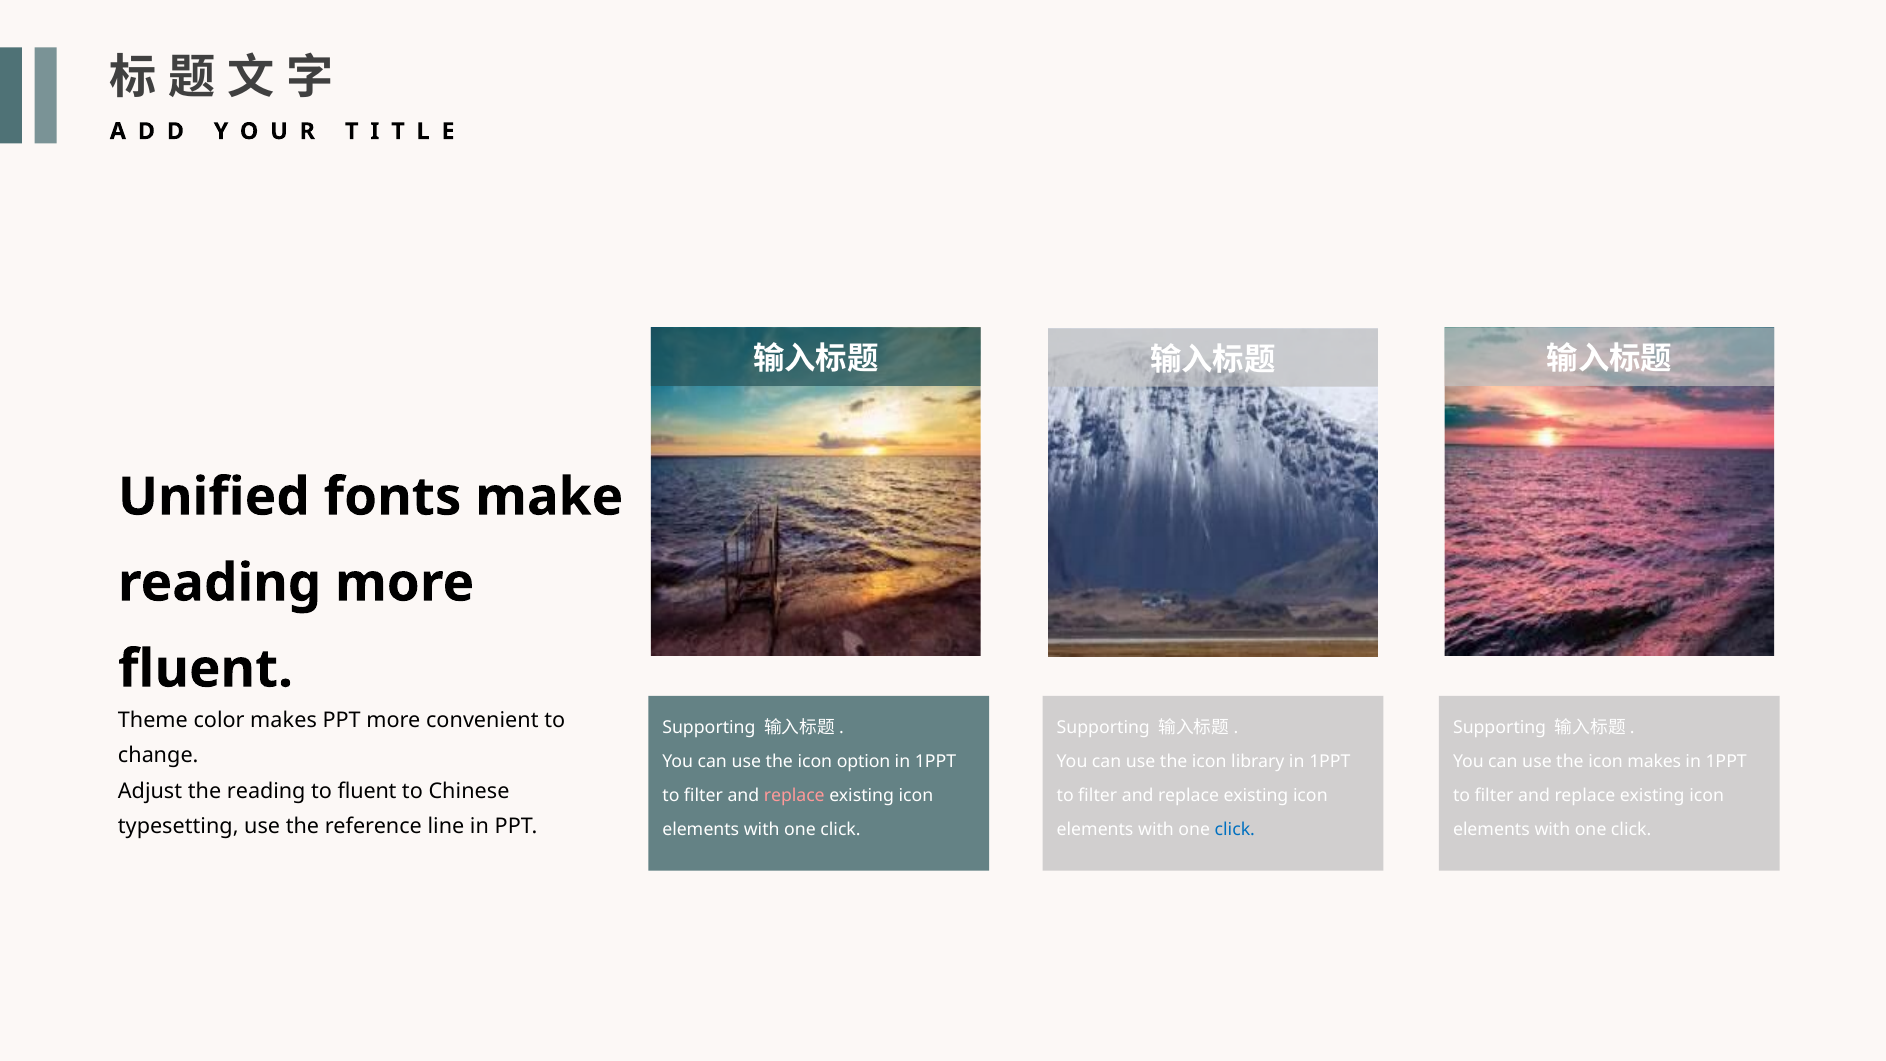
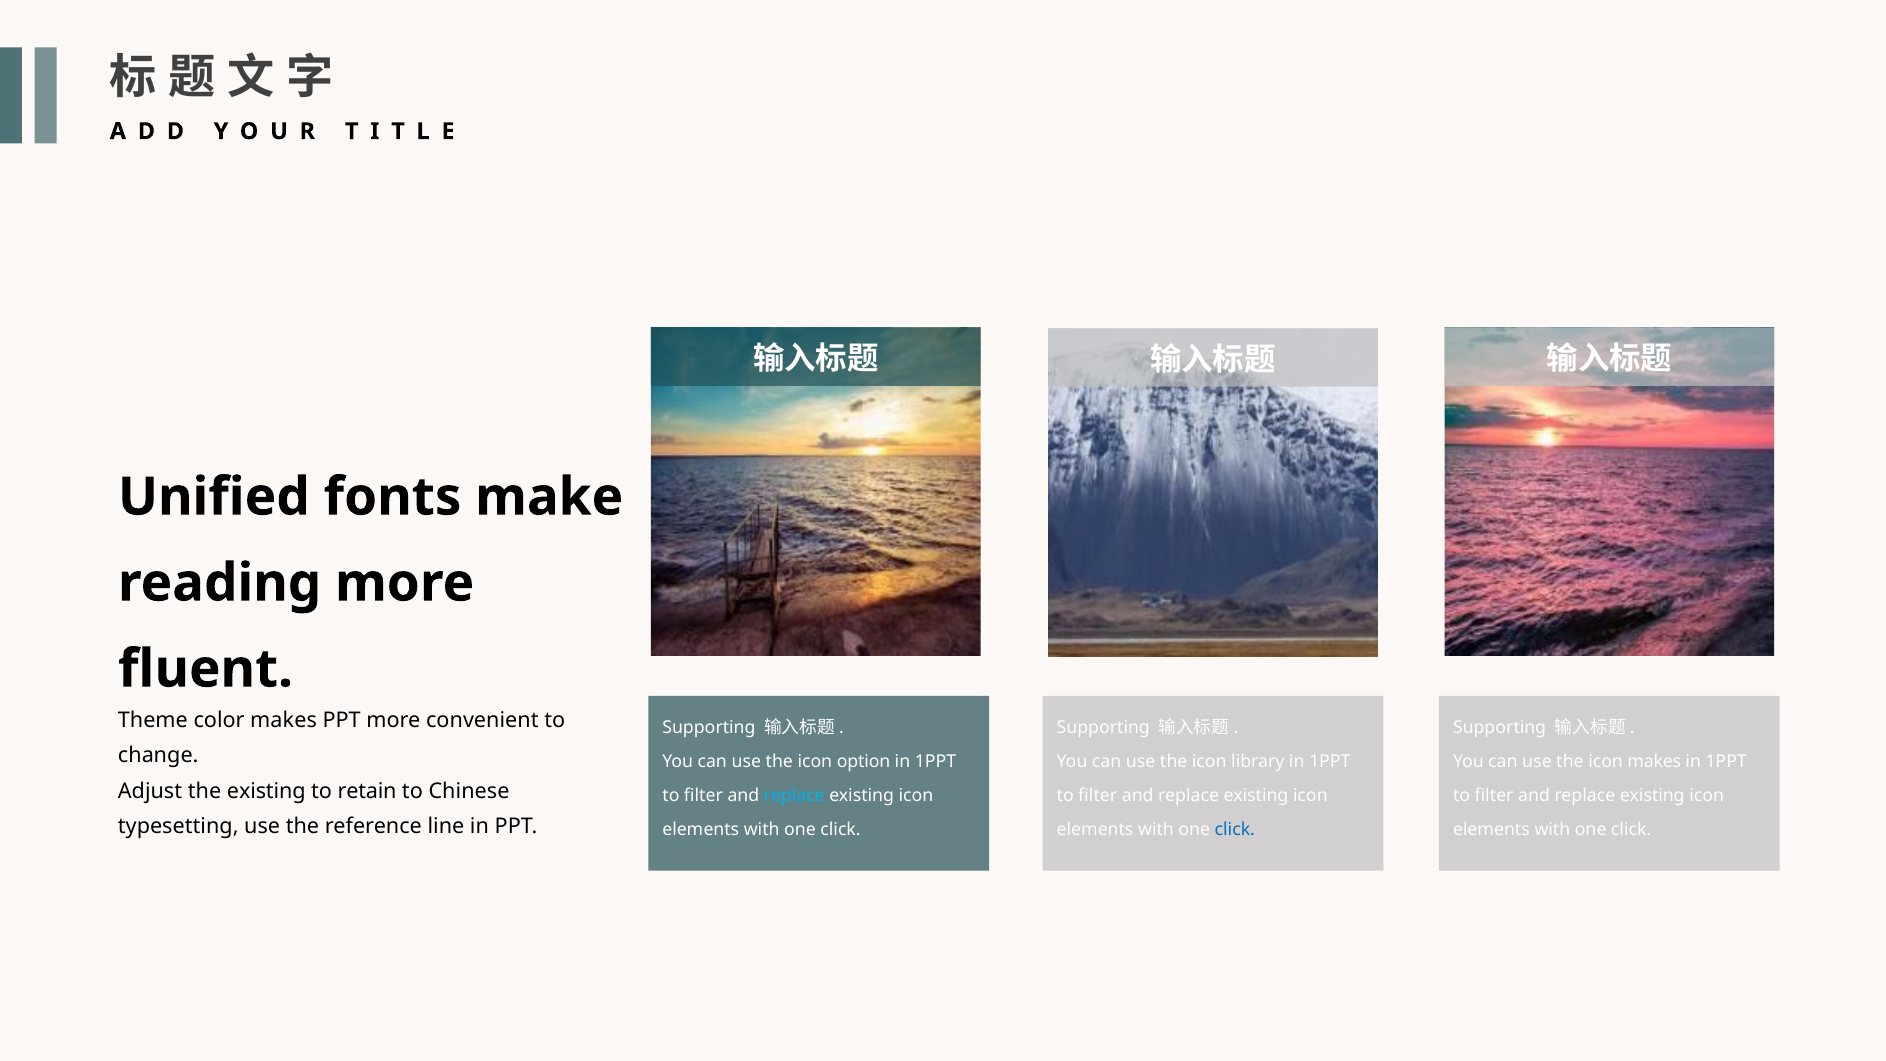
the reading: reading -> existing
to fluent: fluent -> retain
replace at (794, 796) colour: pink -> light blue
